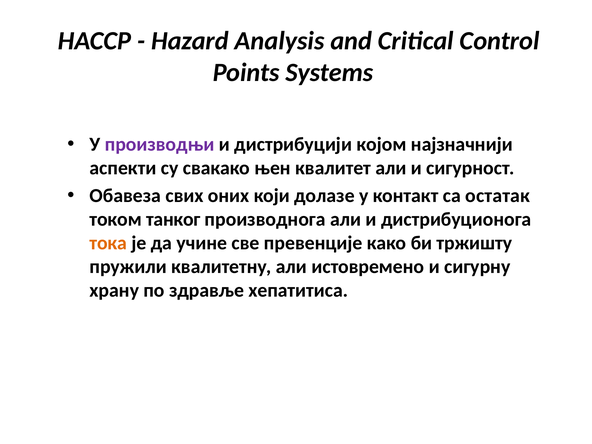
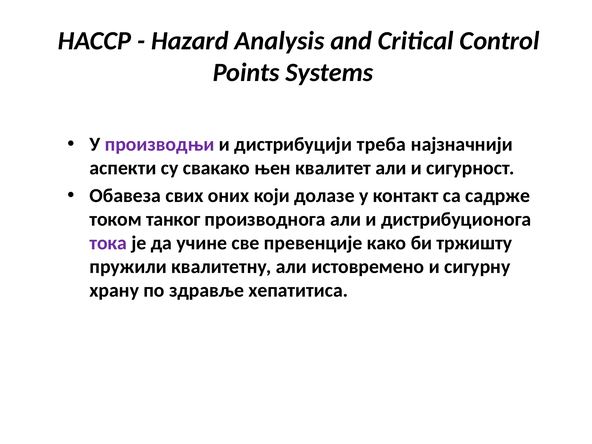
којом: којом -> треба
остатак: остатак -> садрже
тока colour: orange -> purple
